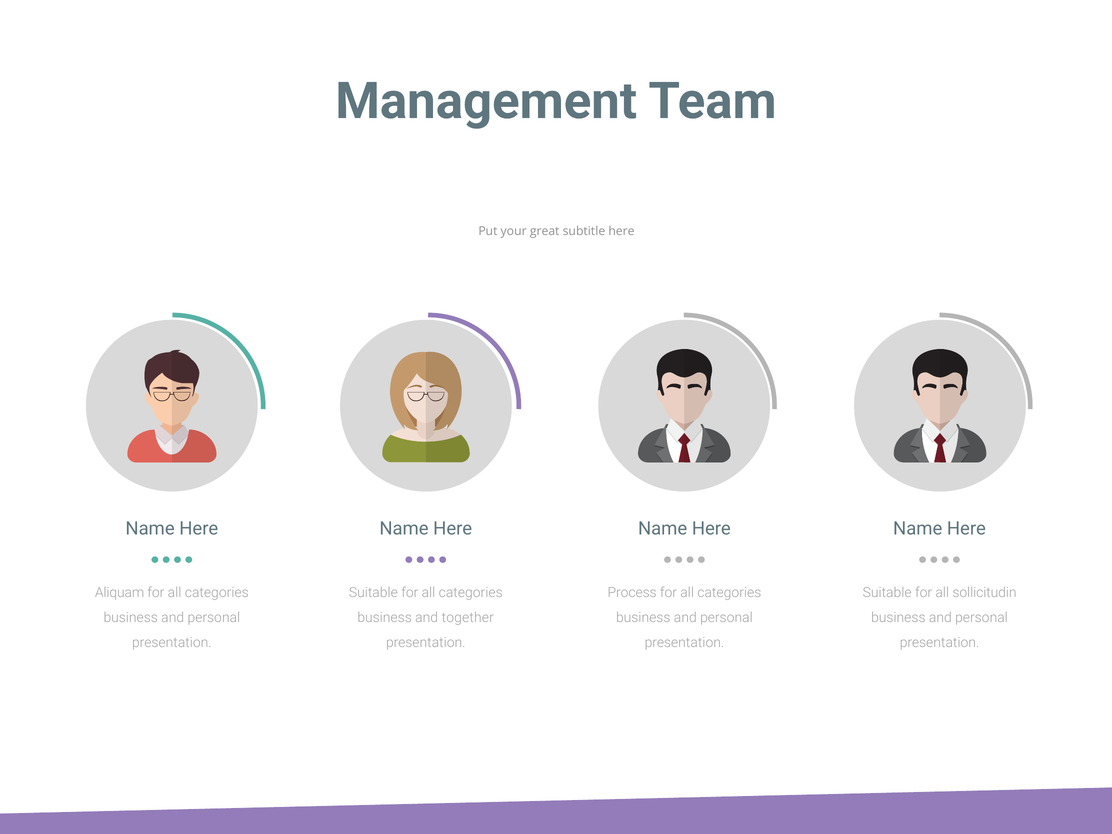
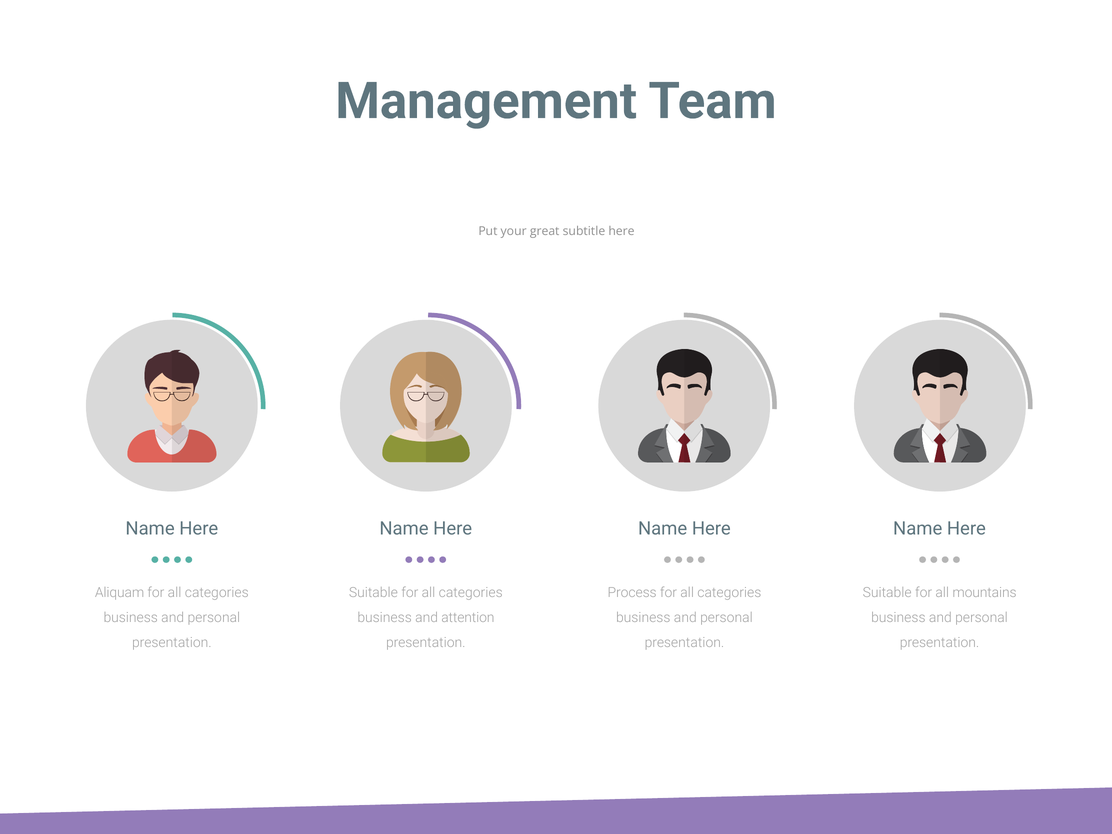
sollicitudin: sollicitudin -> mountains
together: together -> attention
